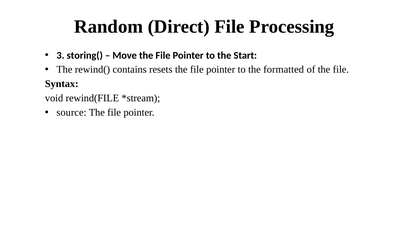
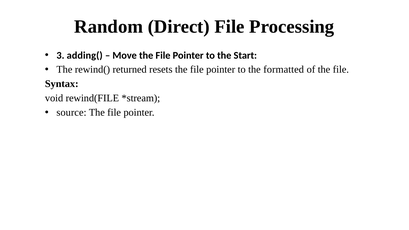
storing(: storing( -> adding(
contains: contains -> returned
